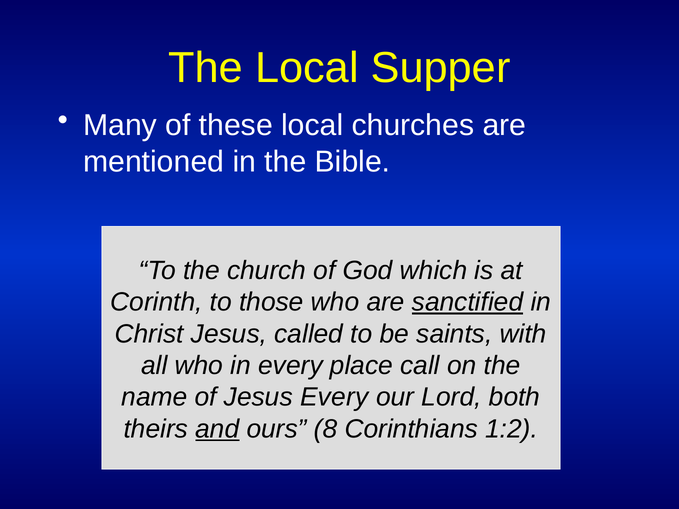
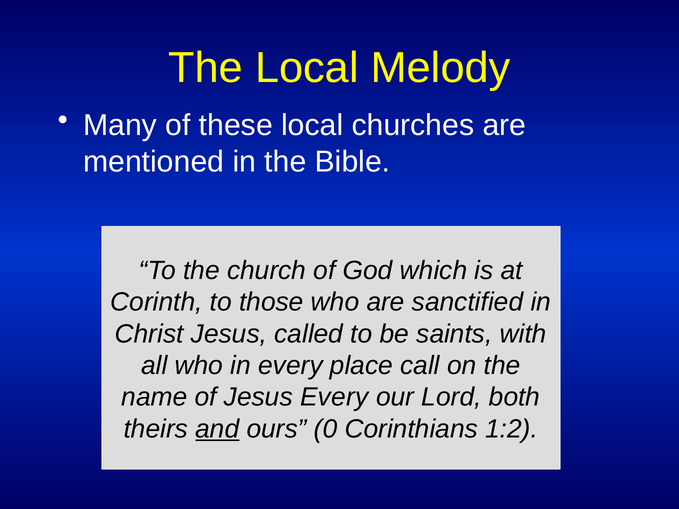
Supper: Supper -> Melody
sanctified underline: present -> none
8: 8 -> 0
